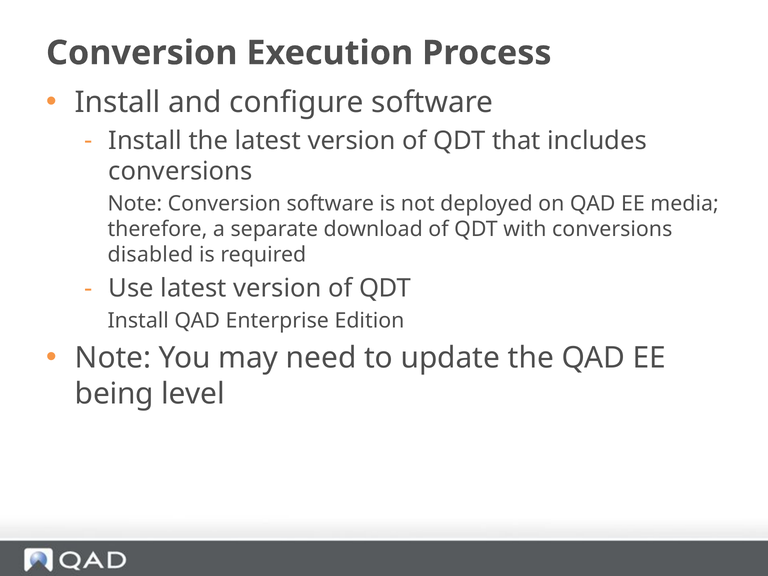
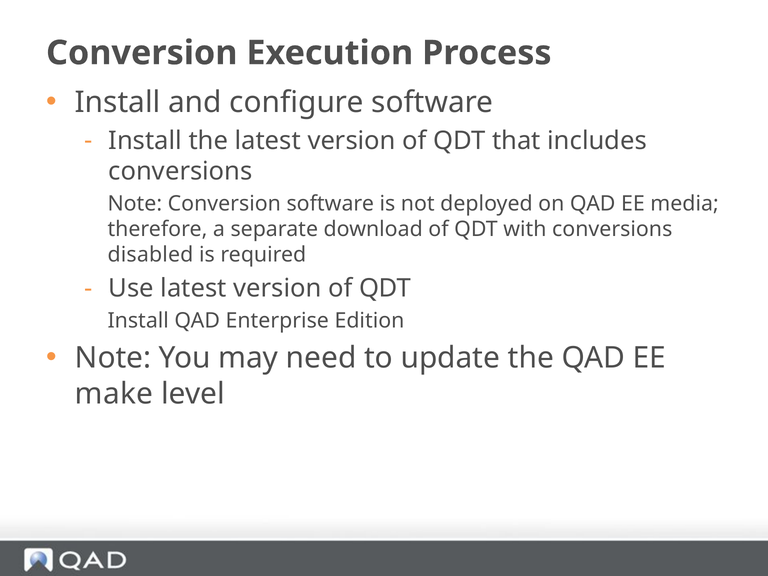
being: being -> make
